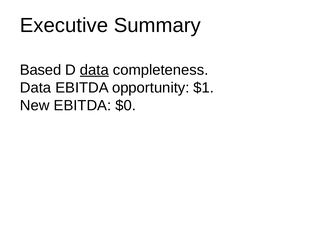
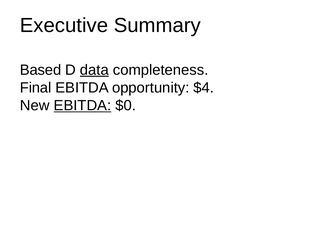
Data at (36, 88): Data -> Final
$1: $1 -> $4
EBITDA at (82, 105) underline: none -> present
